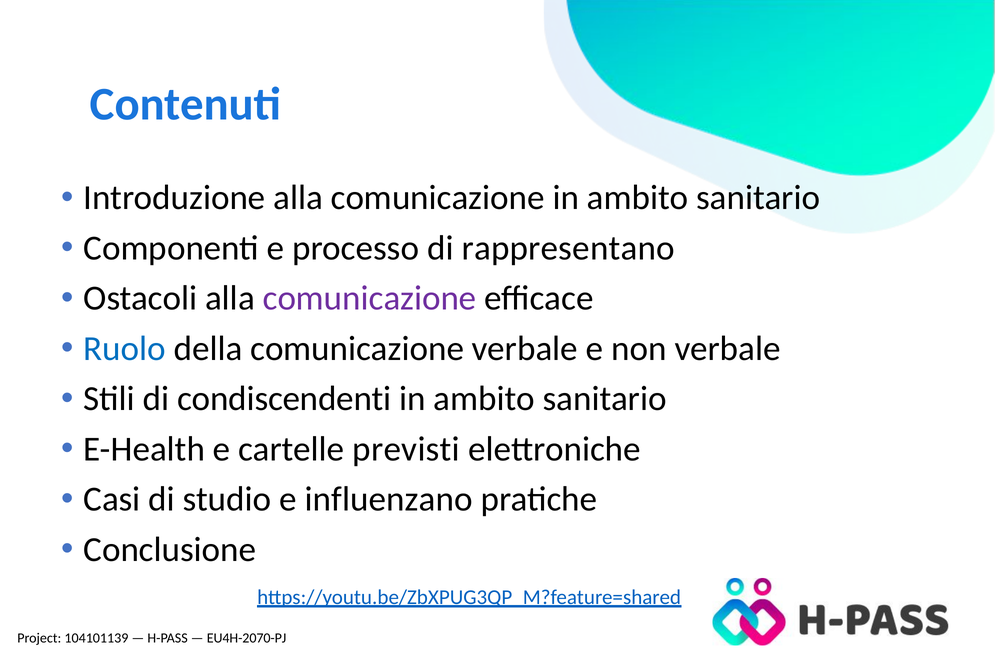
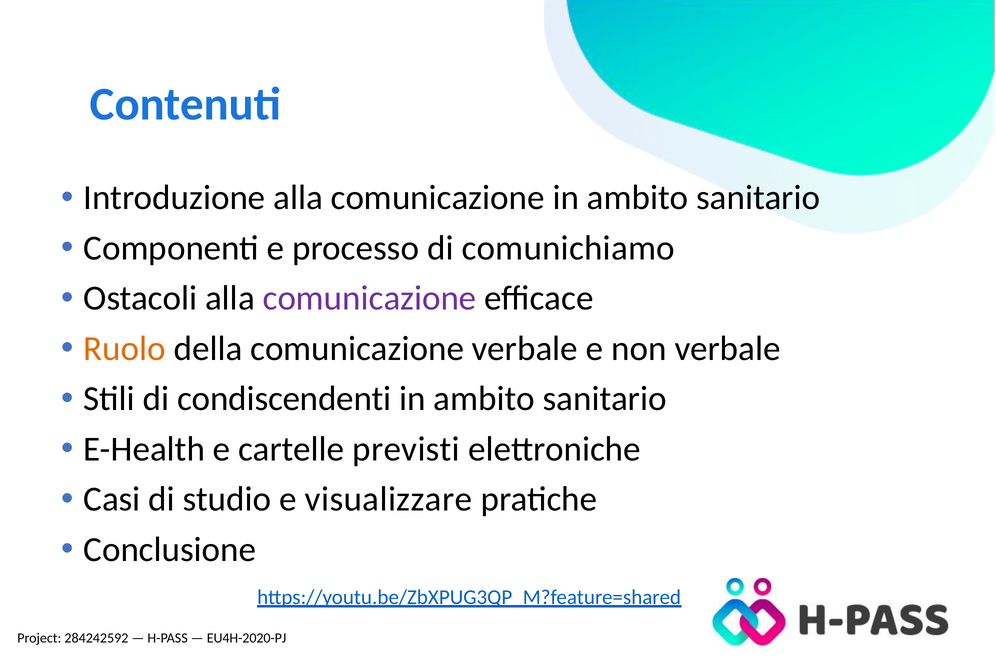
rappresentano: rappresentano -> comunichiamo
Ruolo colour: blue -> orange
influenzano: influenzano -> visualizzare
104101139: 104101139 -> 284242592
EU4H-2070-PJ: EU4H-2070-PJ -> EU4H-2020-PJ
